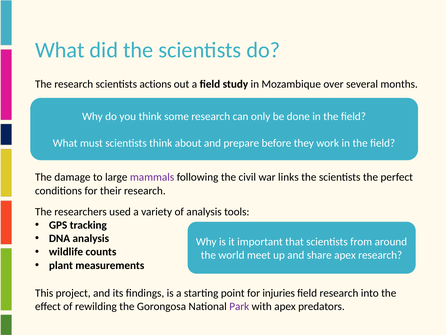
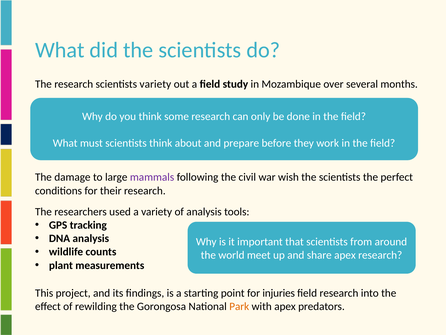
scientists actions: actions -> variety
links: links -> wish
Park colour: purple -> orange
